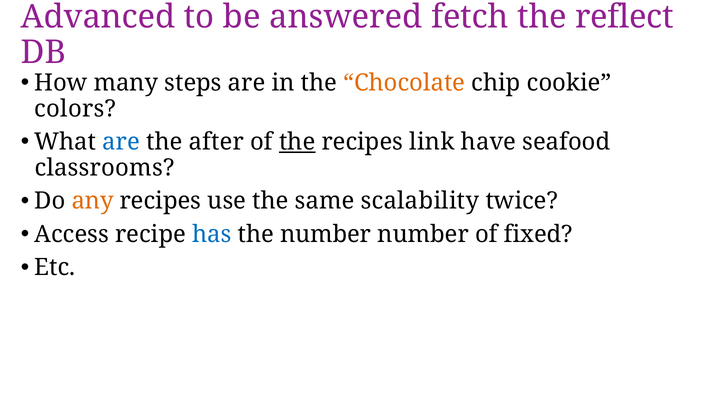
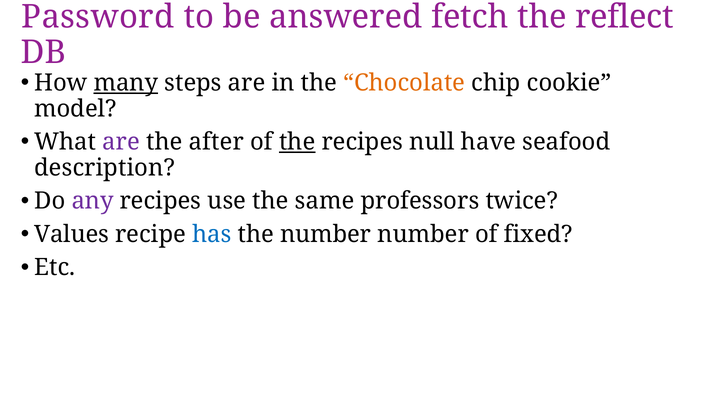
Advanced: Advanced -> Password
many underline: none -> present
colors: colors -> model
are at (121, 142) colour: blue -> purple
link: link -> null
classrooms: classrooms -> description
any colour: orange -> purple
scalability: scalability -> professors
Access: Access -> Values
